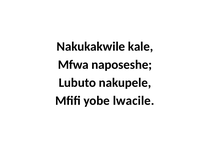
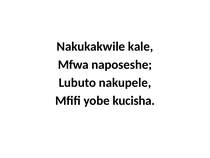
lwacile: lwacile -> kucisha
